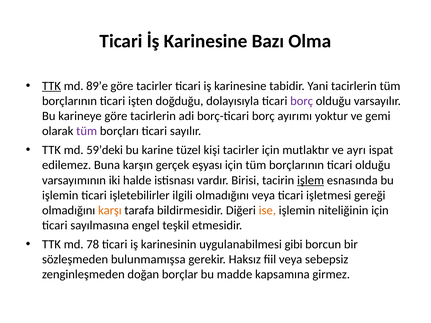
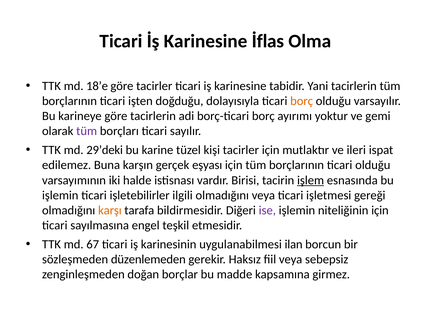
Bazı: Bazı -> İflas
TTK at (51, 86) underline: present -> none
89’e: 89’e -> 18’e
borç at (302, 101) colour: purple -> orange
59’deki: 59’deki -> 29’deki
ayrı: ayrı -> ileri
ise colour: orange -> purple
78: 78 -> 67
gibi: gibi -> ilan
bulunmamışsa: bulunmamışsa -> düzenlemeden
